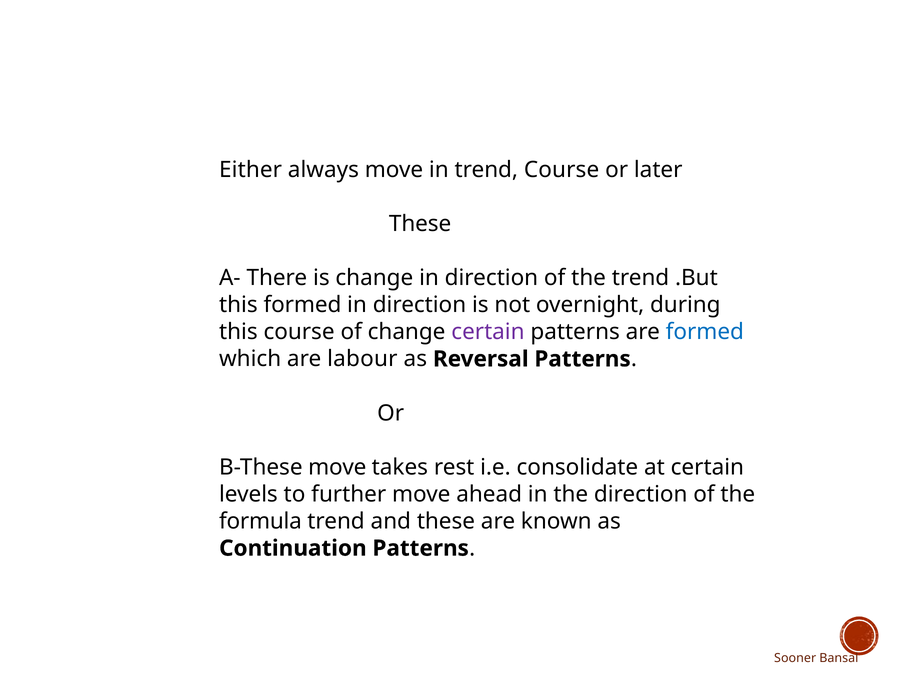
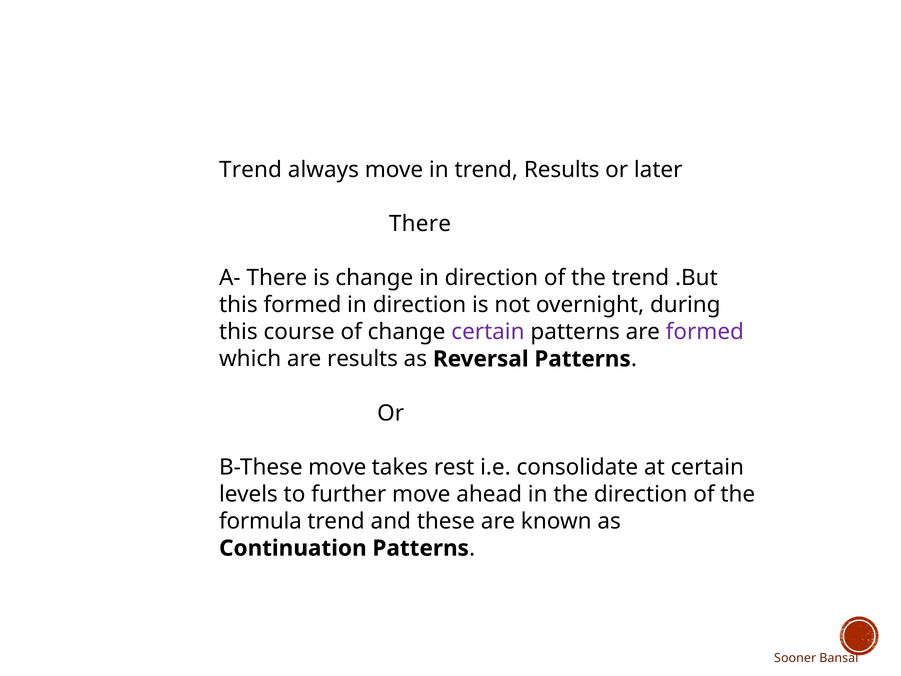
Either at (251, 170): Either -> Trend
trend Course: Course -> Results
These at (420, 224): These -> There
formed at (705, 332) colour: blue -> purple
are labour: labour -> results
